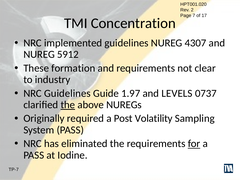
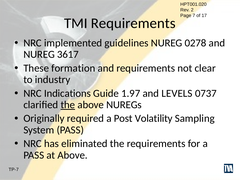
TMI Concentration: Concentration -> Requirements
4307: 4307 -> 0278
5912: 5912 -> 3617
NRC Guidelines: Guidelines -> Indications
for underline: present -> none
at Iodine: Iodine -> Above
